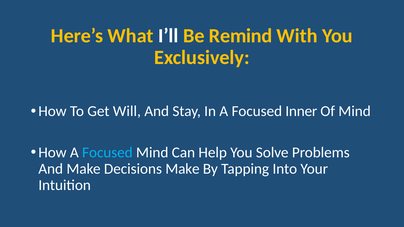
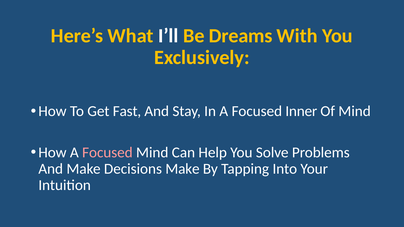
Remind: Remind -> Dreams
Will: Will -> Fast
Focused at (107, 153) colour: light blue -> pink
